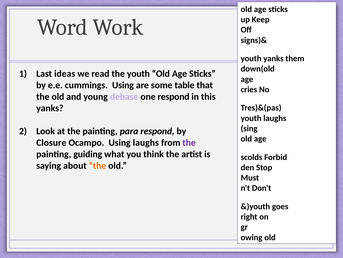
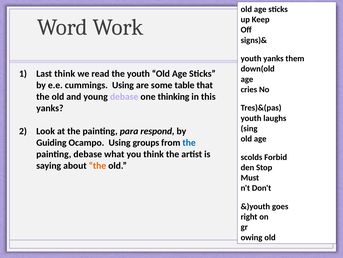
Last ideas: ideas -> think
one respond: respond -> thinking
Closure: Closure -> Guiding
Using laughs: laughs -> groups
the at (189, 142) colour: purple -> blue
painting guiding: guiding -> debase
